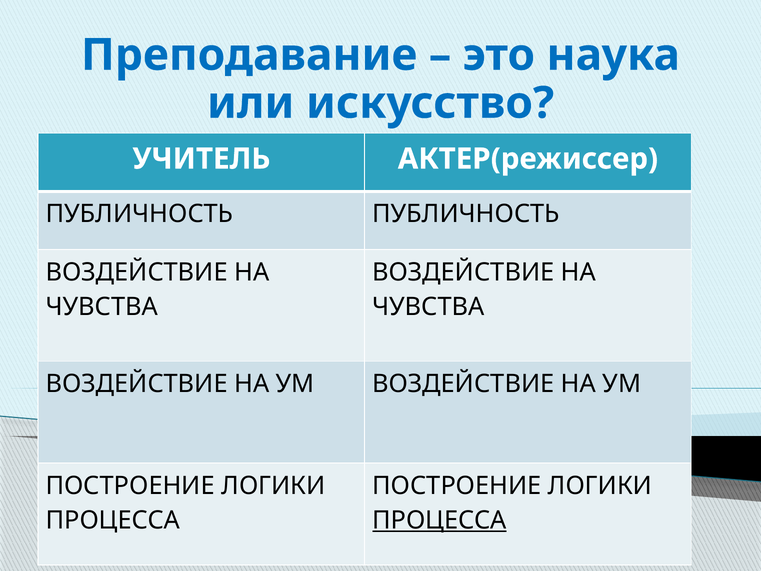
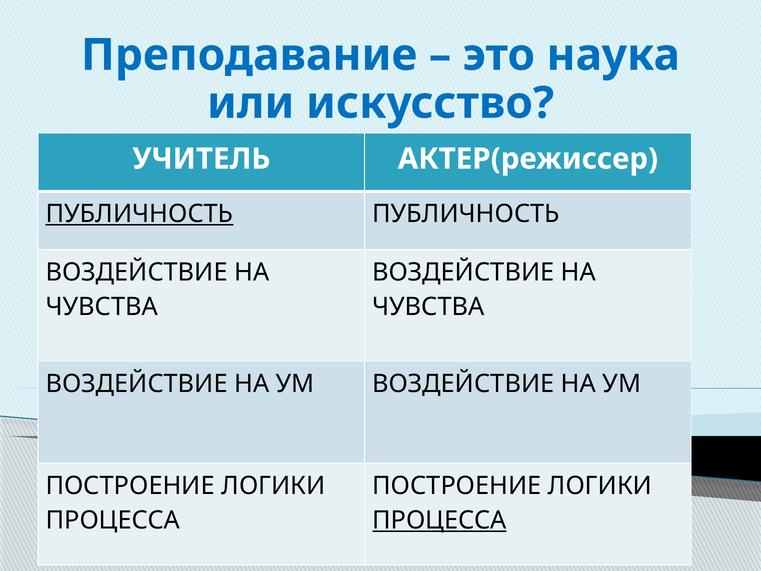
ПУБЛИЧНОСТЬ at (139, 214) underline: none -> present
